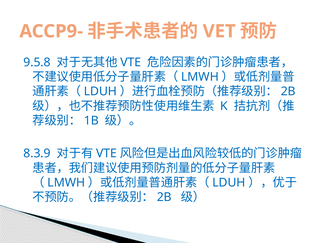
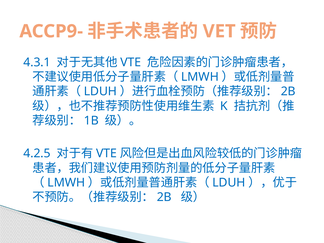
9.5.8: 9.5.8 -> 4.3.1
8.3.9: 8.3.9 -> 4.2.5
